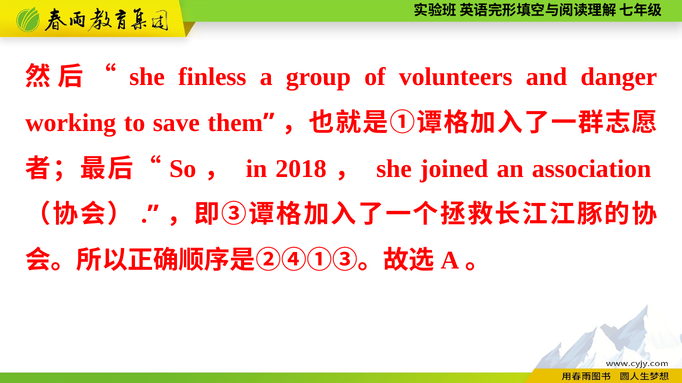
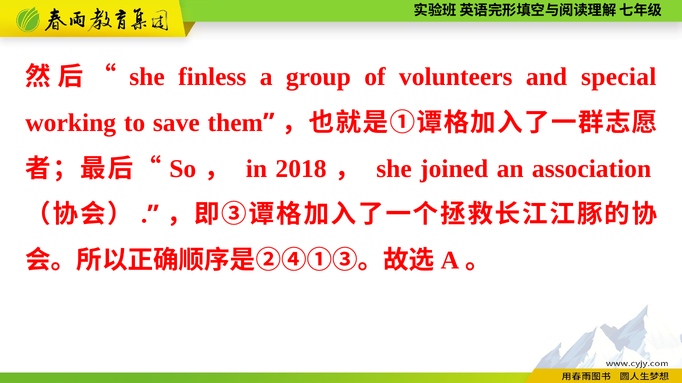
danger: danger -> special
